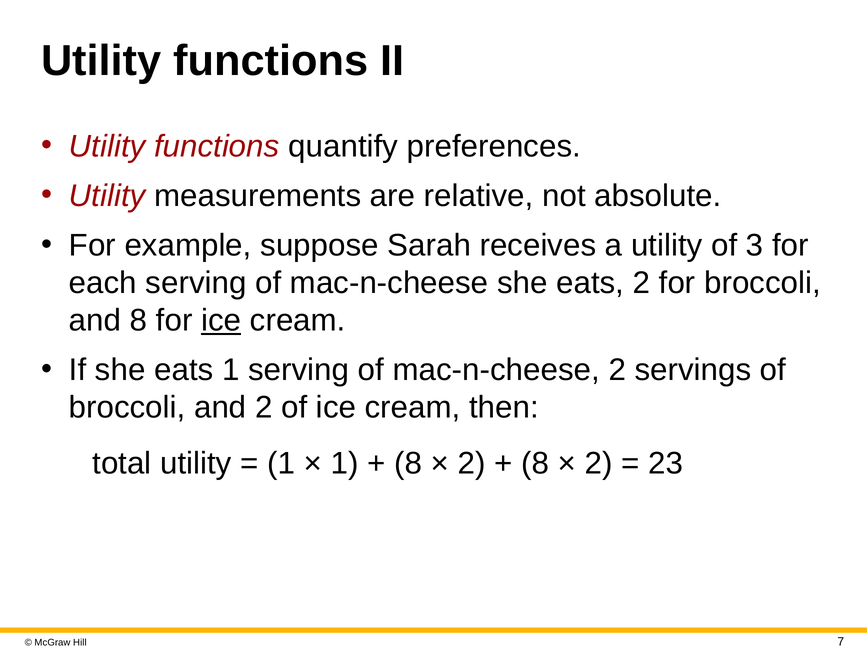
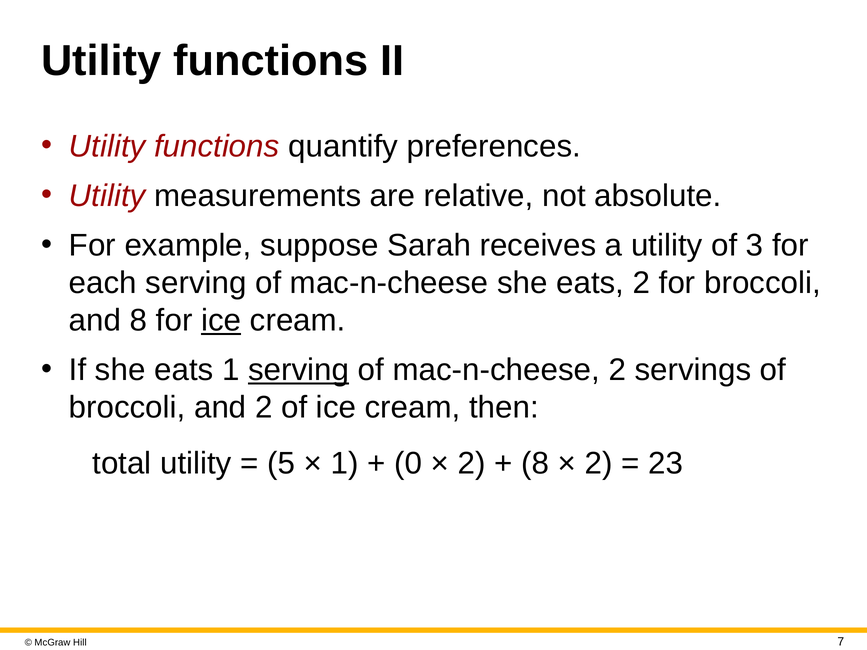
serving at (299, 370) underline: none -> present
1 at (281, 463): 1 -> 5
8 at (408, 463): 8 -> 0
